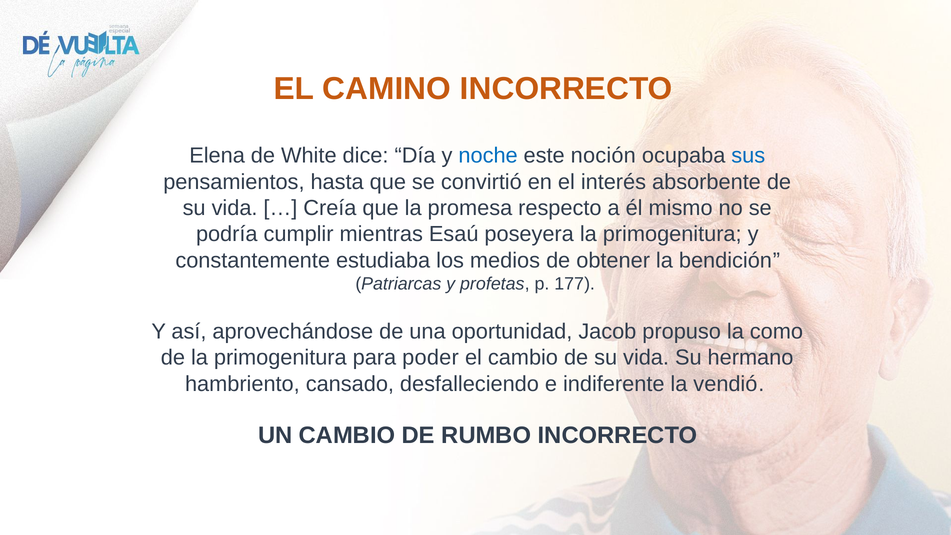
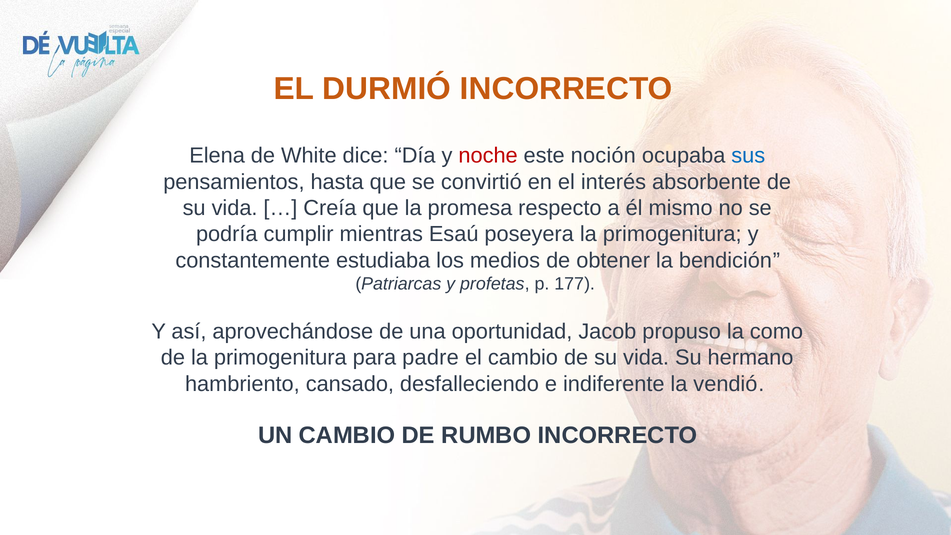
CAMINO: CAMINO -> DURMIÓ
noche colour: blue -> red
poder: poder -> padre
